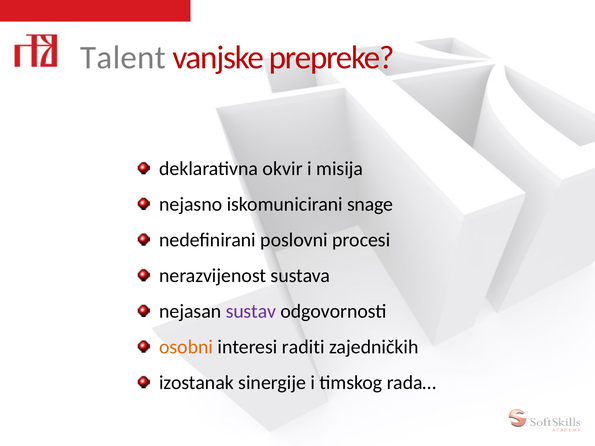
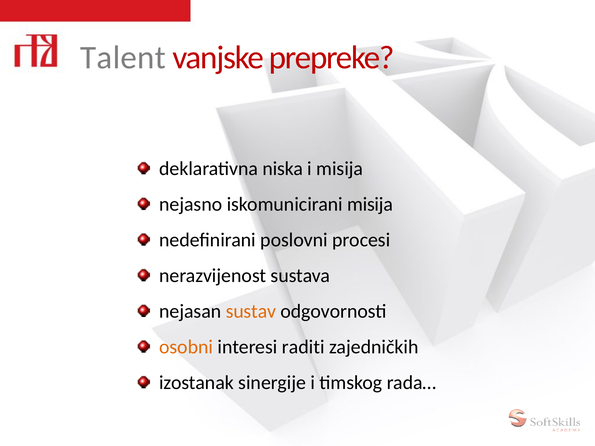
okvir: okvir -> niska
iskomunicirani snage: snage -> misija
sustav colour: purple -> orange
